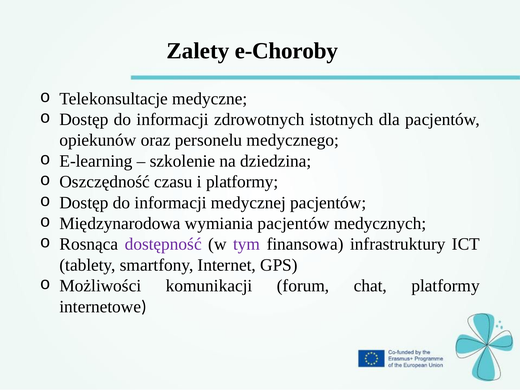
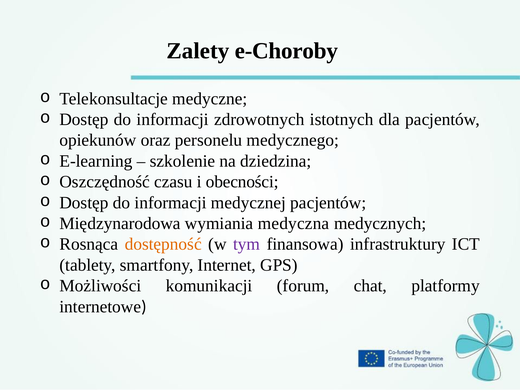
i platformy: platformy -> obecności
wymiania pacjentów: pacjentów -> medyczna
dostępność colour: purple -> orange
